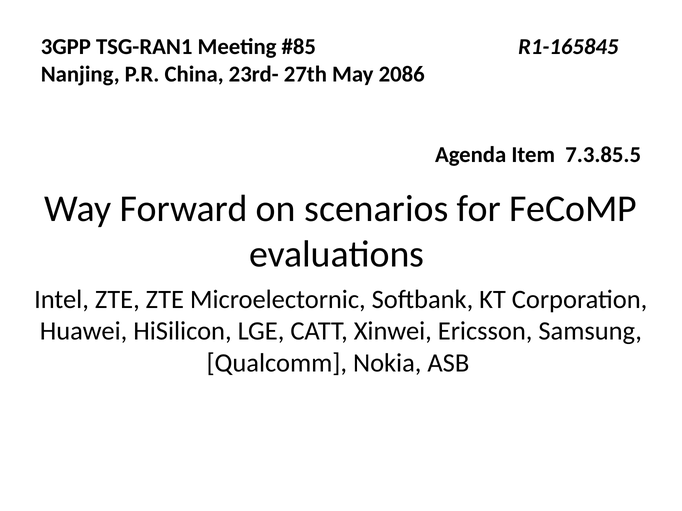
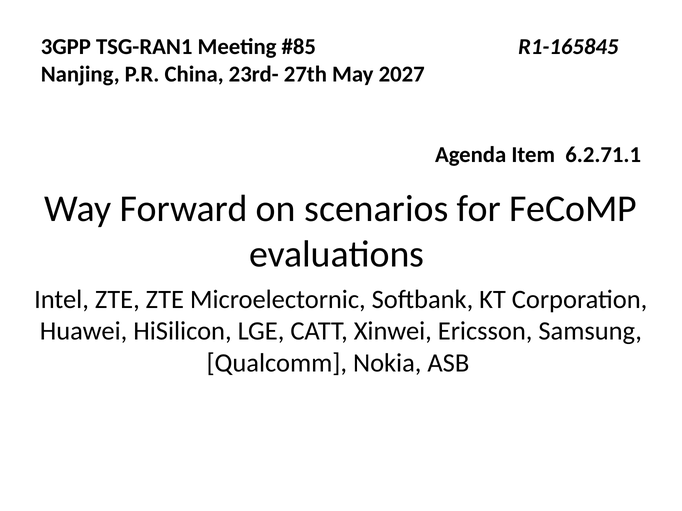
2086: 2086 -> 2027
7.3.85.5: 7.3.85.5 -> 6.2.71.1
